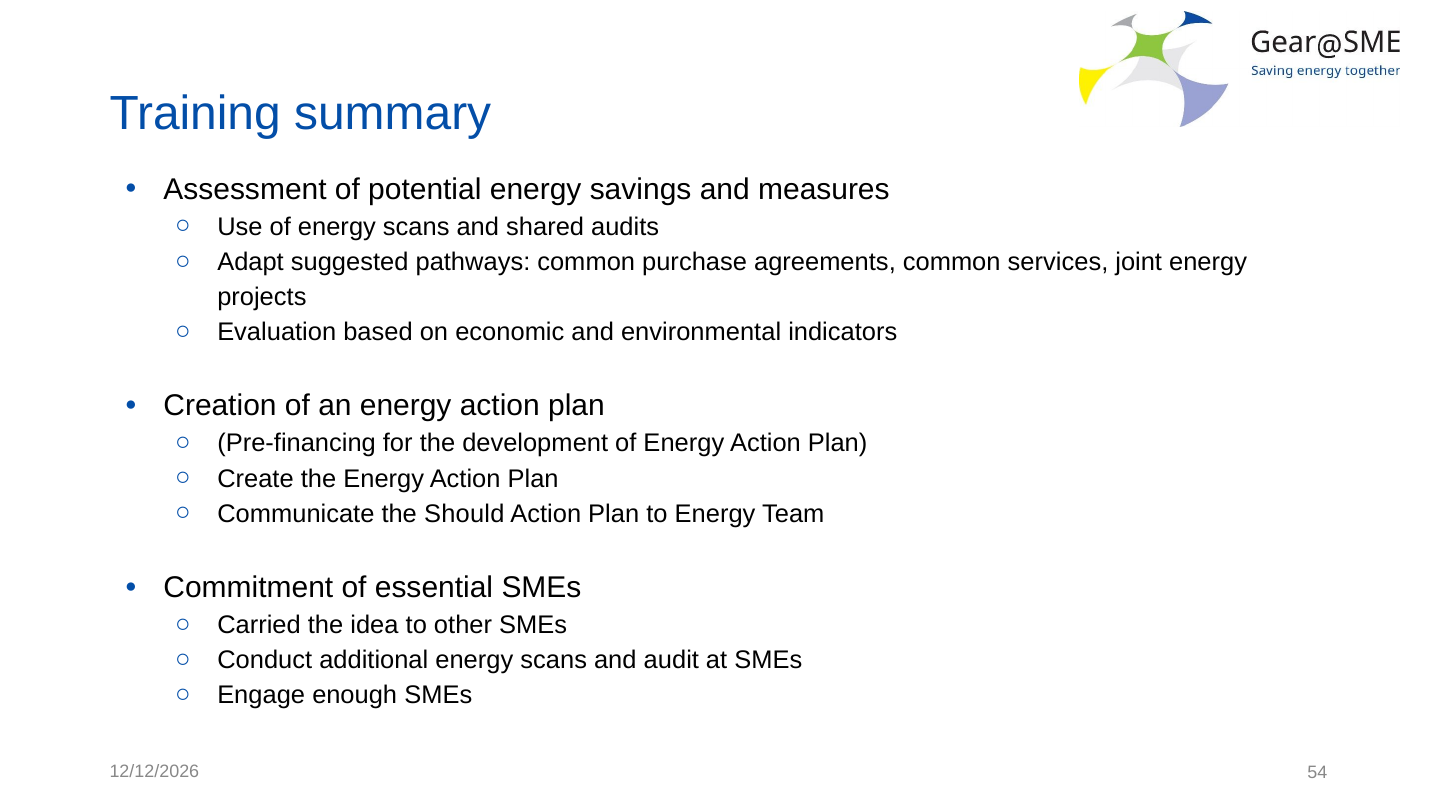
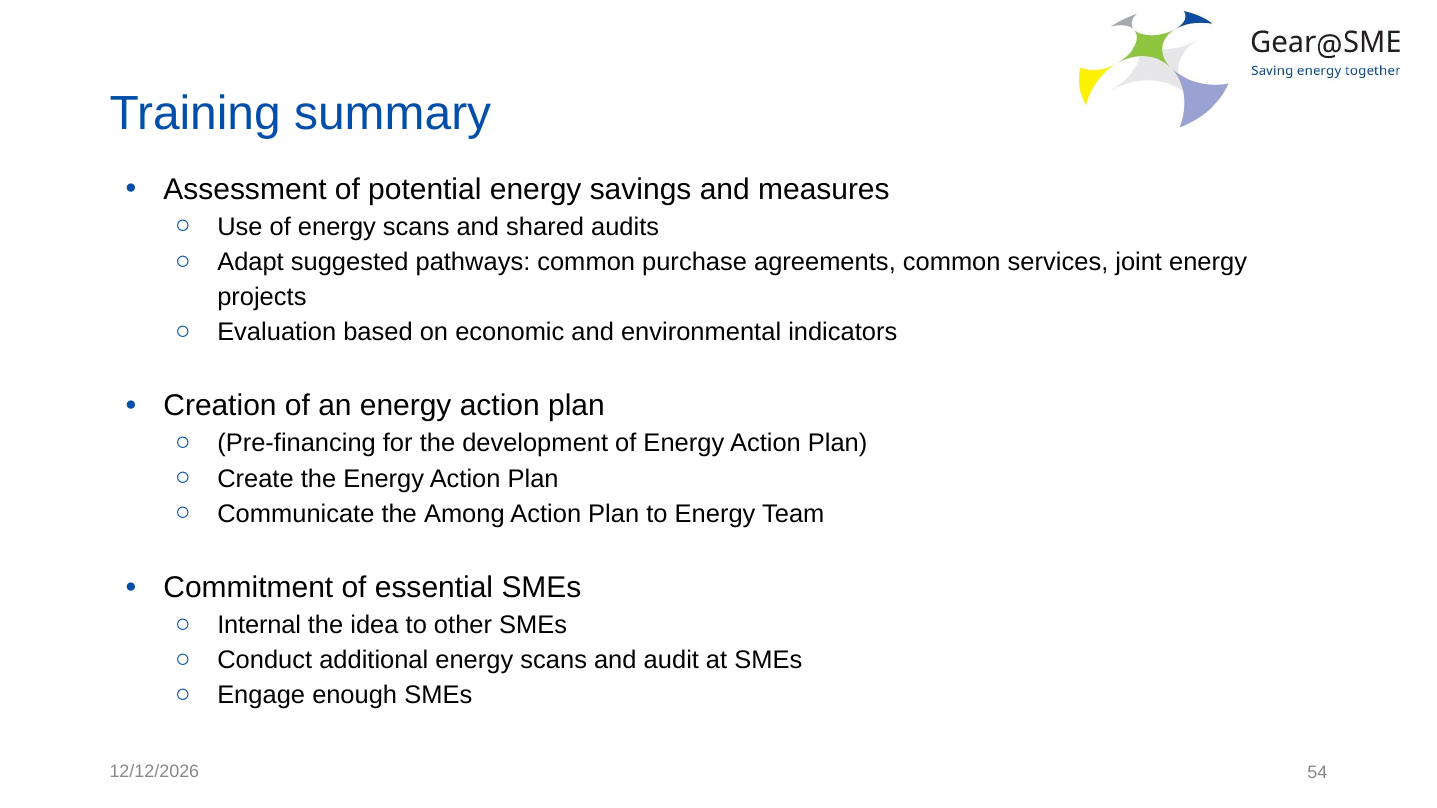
Should: Should -> Among
Carried: Carried -> Internal
